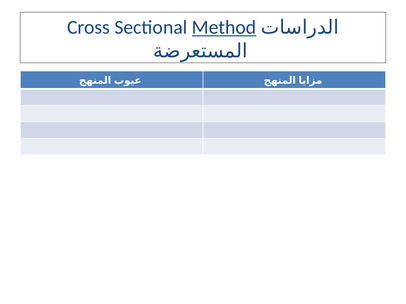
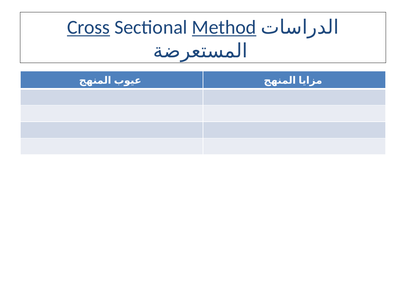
Cross underline: none -> present
